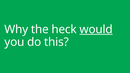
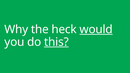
this underline: none -> present
